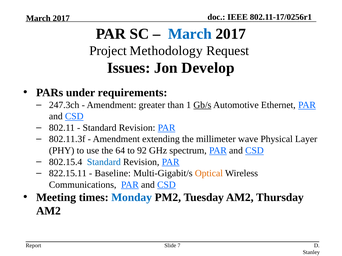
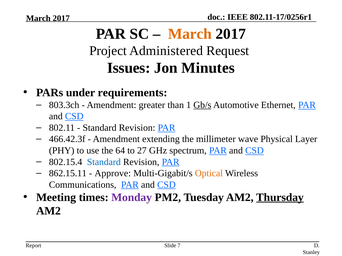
March at (190, 34) colour: blue -> orange
Methodology: Methodology -> Administered
Develop: Develop -> Minutes
247.3ch: 247.3ch -> 803.3ch
802.11.3f: 802.11.3f -> 466.42.3f
92: 92 -> 27
822.15.11: 822.15.11 -> 862.15.11
Baseline: Baseline -> Approve
Monday colour: blue -> purple
Thursday underline: none -> present
